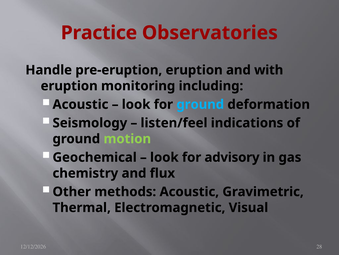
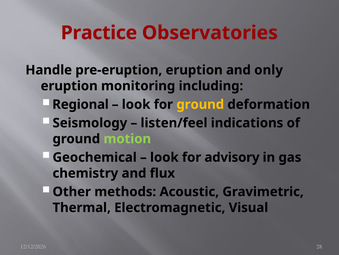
with: with -> only
Acoustic at (80, 104): Acoustic -> Regional
ground at (200, 104) colour: light blue -> yellow
